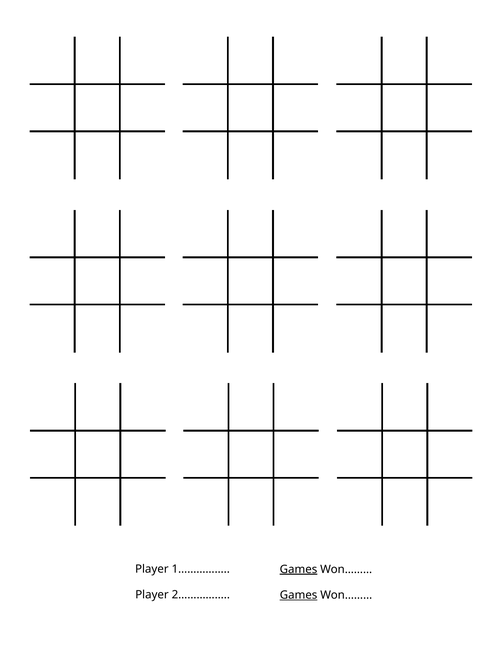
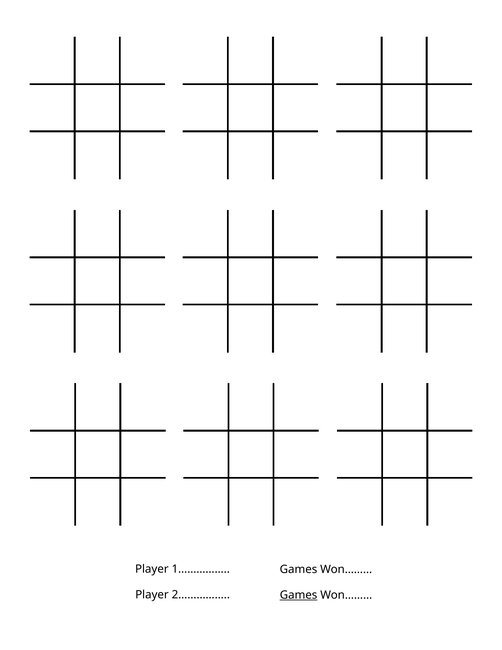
Games at (298, 569) underline: present -> none
